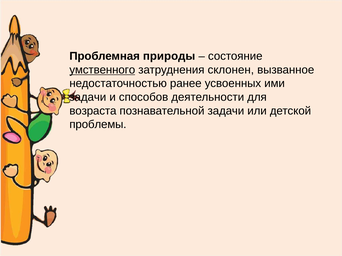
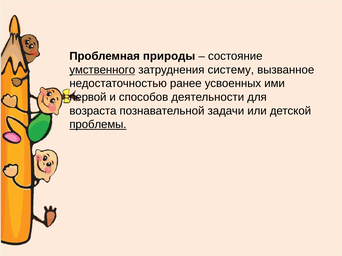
склонен: склонен -> систему
задачи at (88, 97): задачи -> первой
проблемы underline: none -> present
